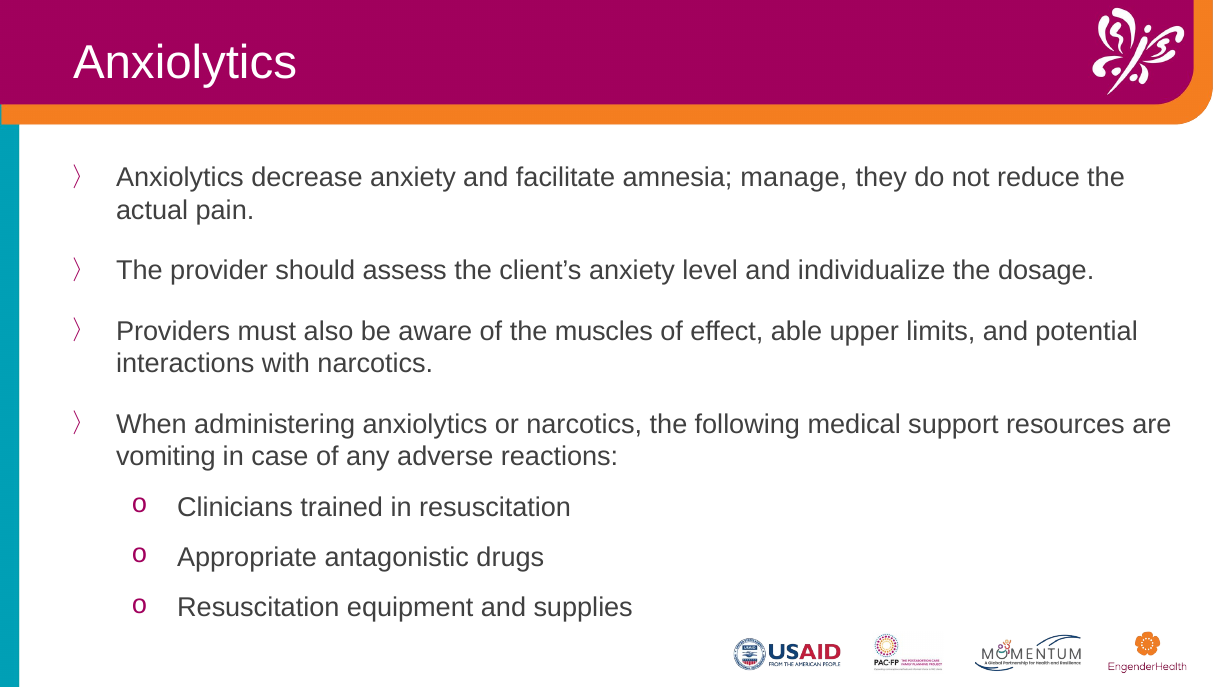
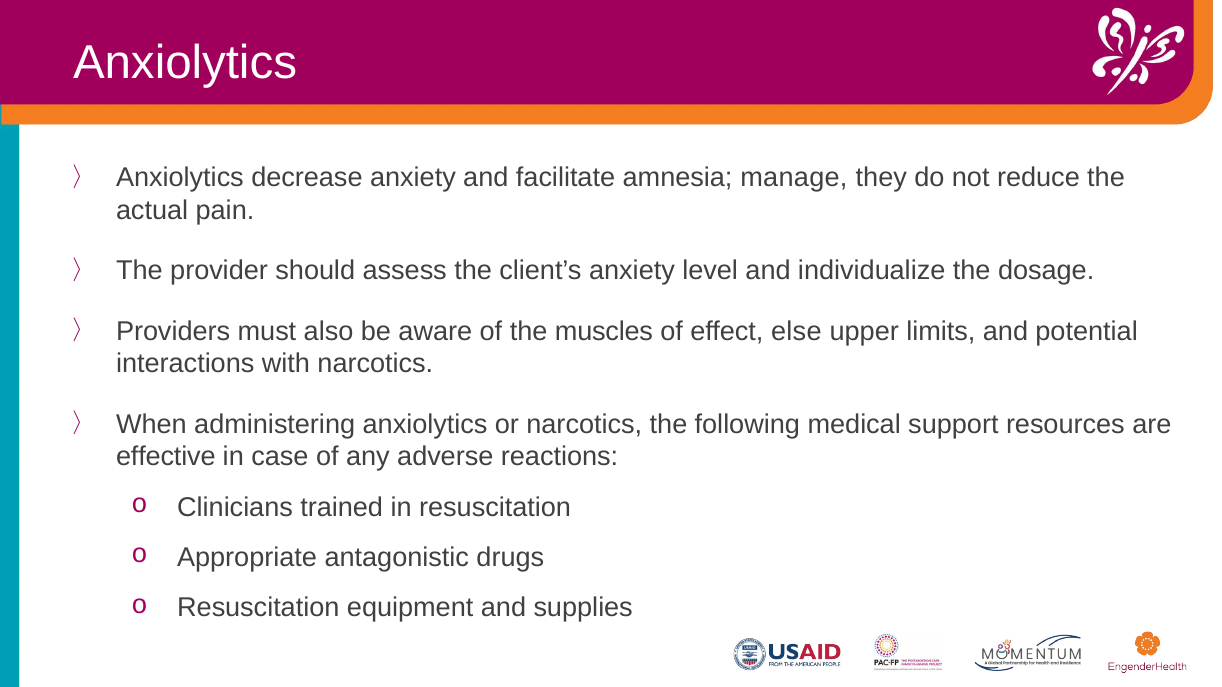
able: able -> else
vomiting: vomiting -> effective
